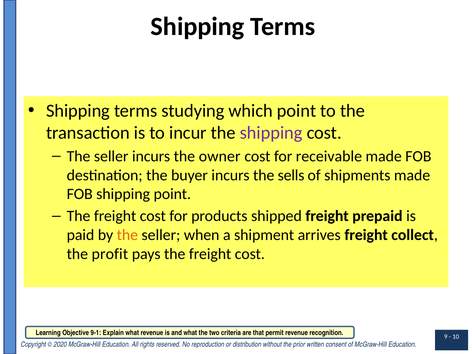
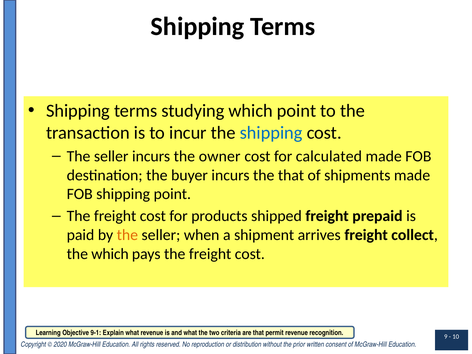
shipping at (271, 133) colour: purple -> blue
receivable: receivable -> calculated
the sells: sells -> that
the profit: profit -> which
